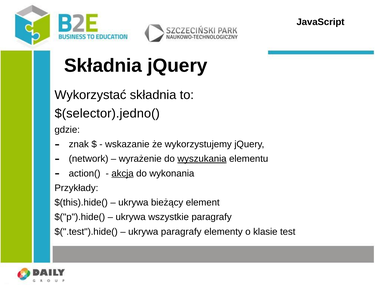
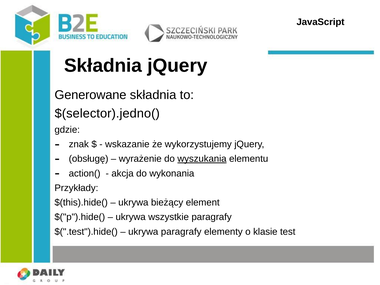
Wykorzystać: Wykorzystać -> Generowane
network: network -> obsługę
akcja underline: present -> none
